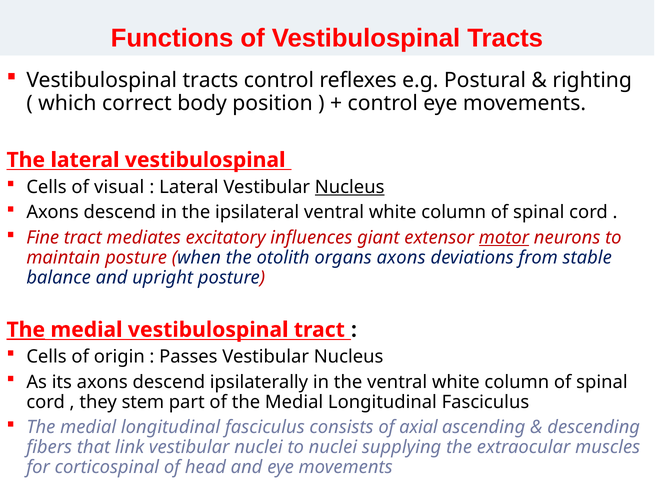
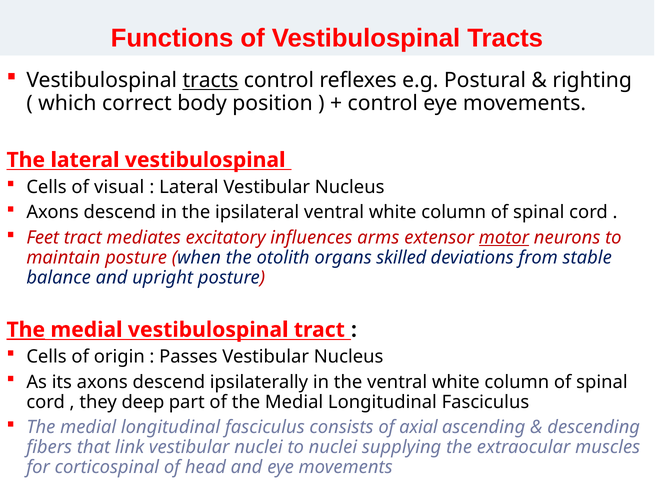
tracts at (210, 80) underline: none -> present
Nucleus at (350, 187) underline: present -> none
Fine: Fine -> Feet
giant: giant -> arms
organs axons: axons -> skilled
stem: stem -> deep
